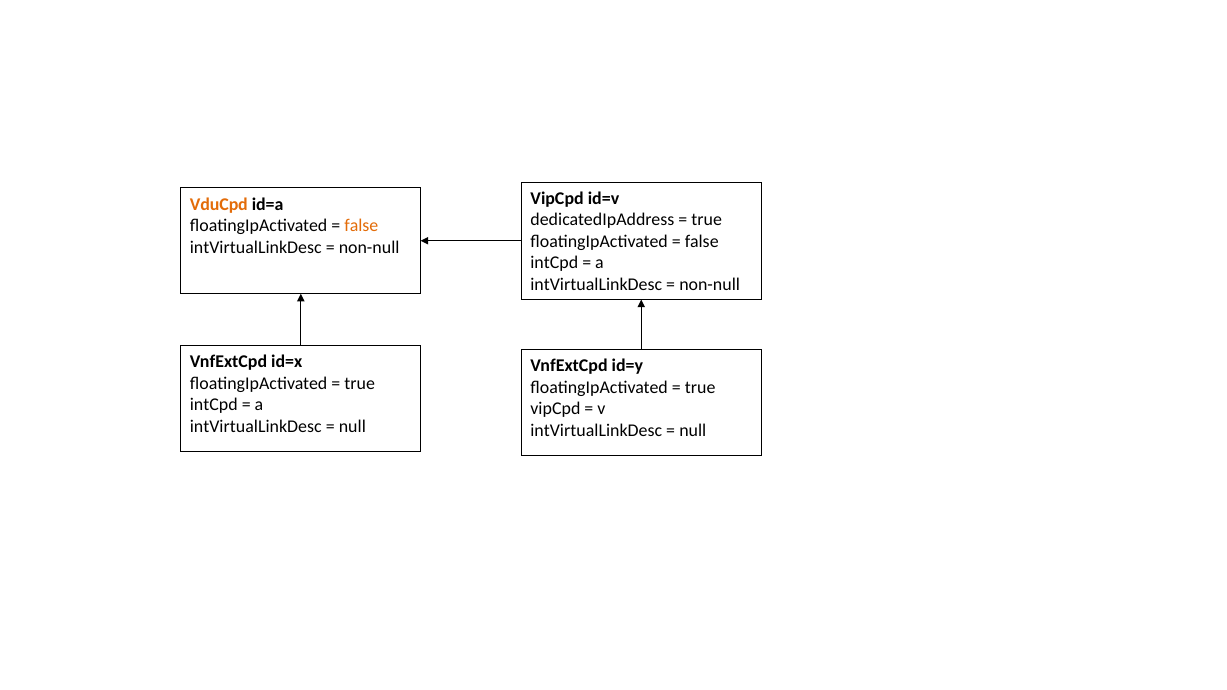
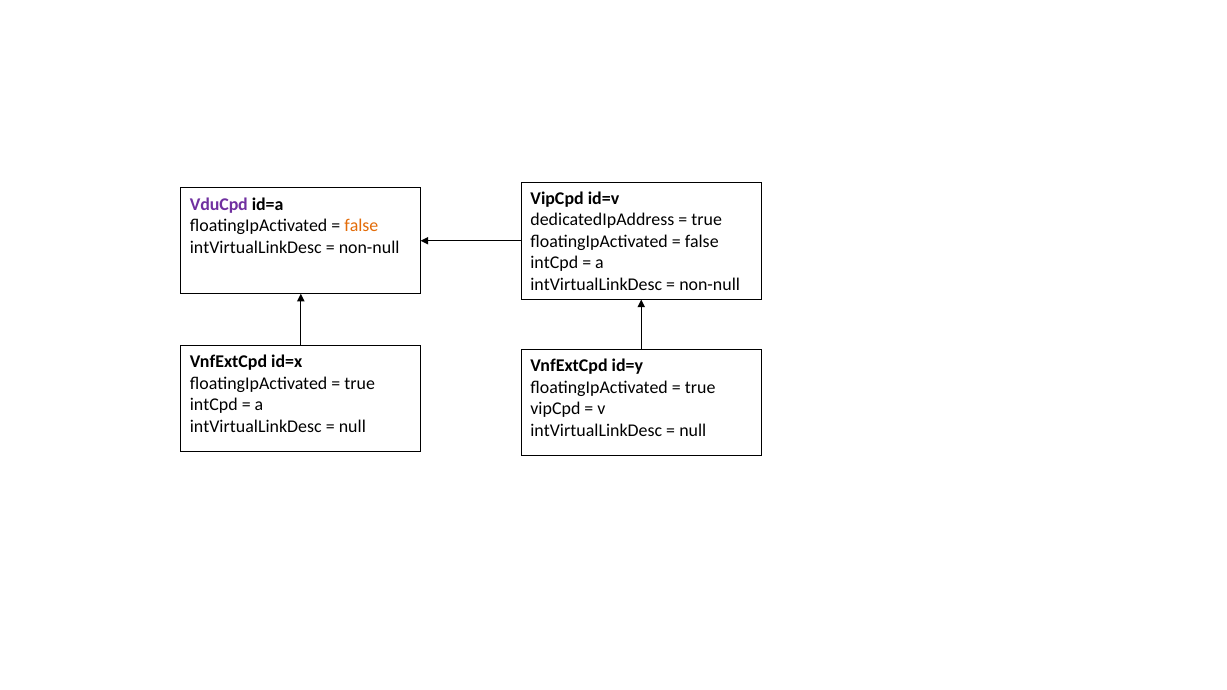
VduCpd colour: orange -> purple
